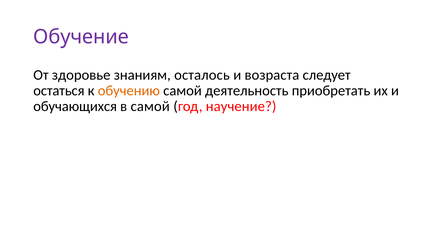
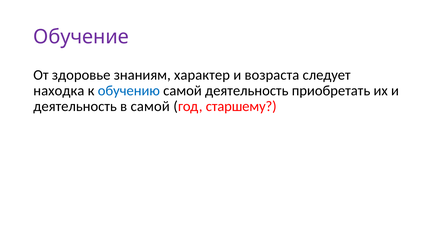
осталось: осталось -> характер
остаться: остаться -> находка
обучению colour: orange -> blue
обучающихся at (75, 106): обучающихся -> деятельность
научение: научение -> старшему
